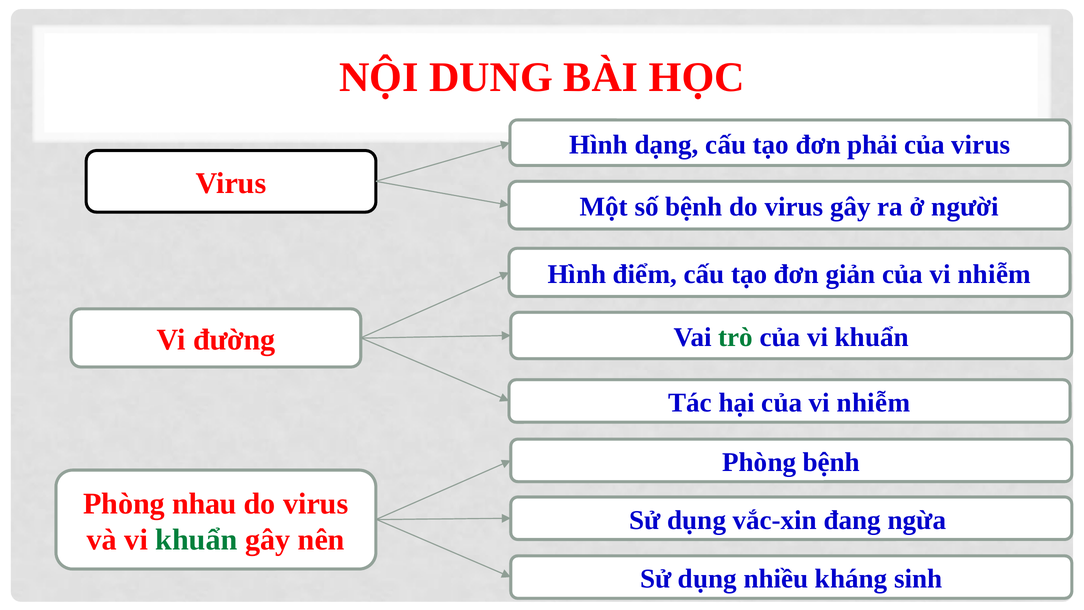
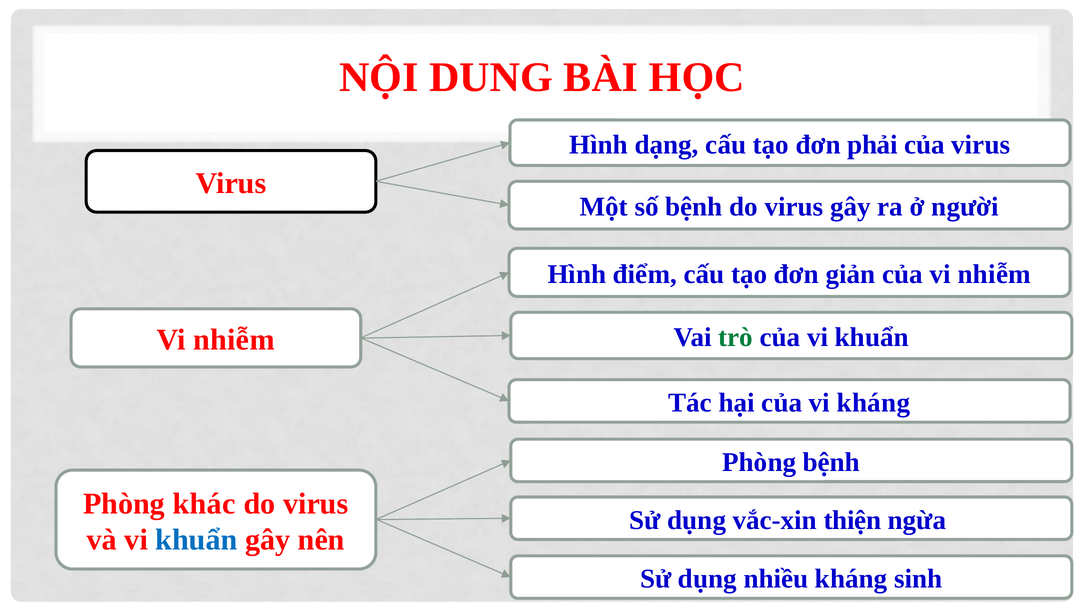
đường at (234, 340): đường -> nhiễm
hại của vi nhiễm: nhiễm -> kháng
nhau: nhau -> khác
đang: đang -> thiện
khuẩn at (196, 540) colour: green -> blue
